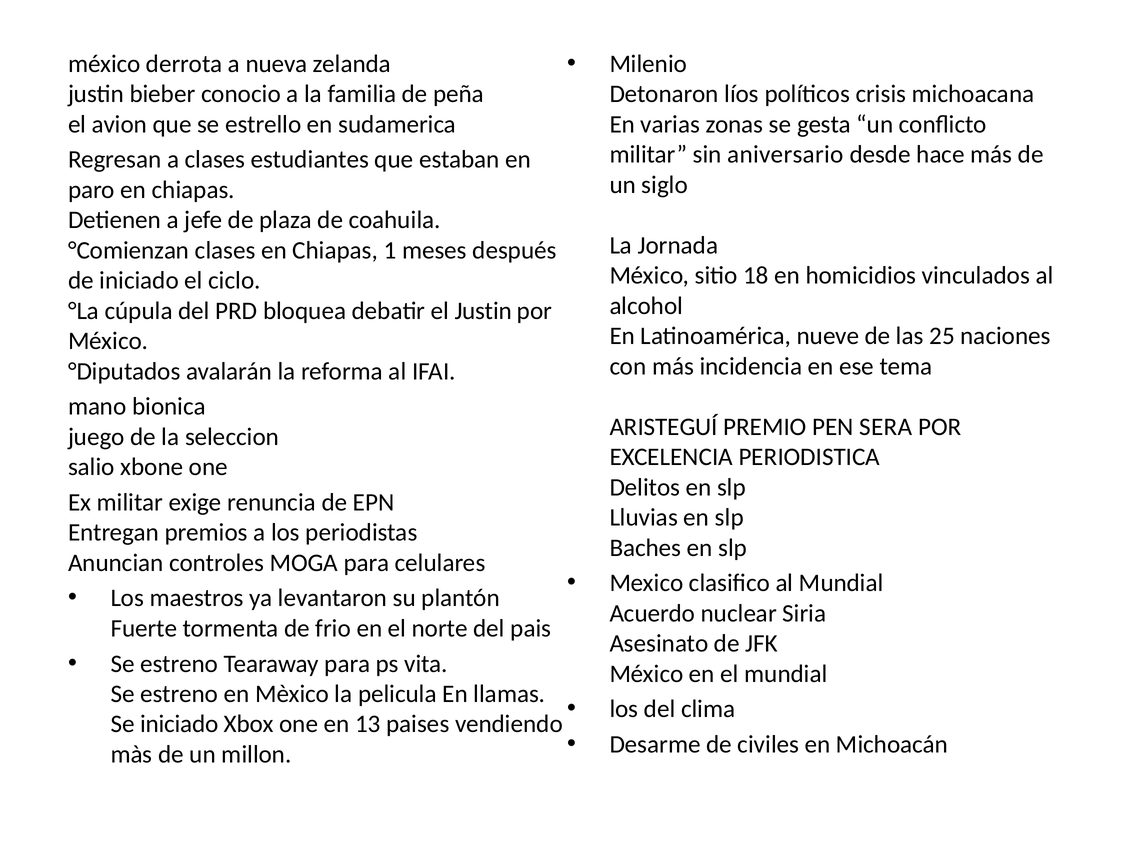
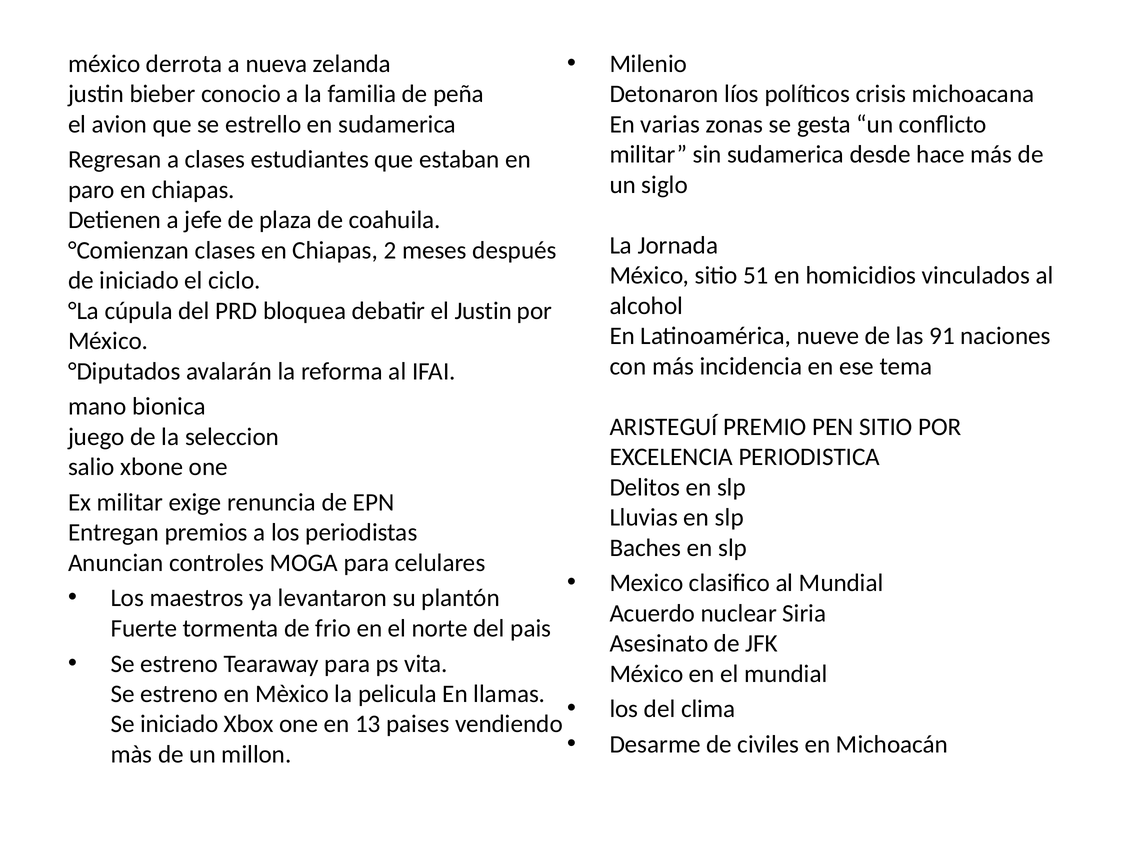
sin aniversario: aniversario -> sudamerica
1: 1 -> 2
18: 18 -> 51
25: 25 -> 91
PEN SERA: SERA -> SITIO
